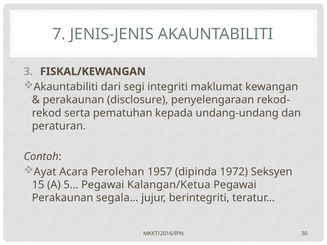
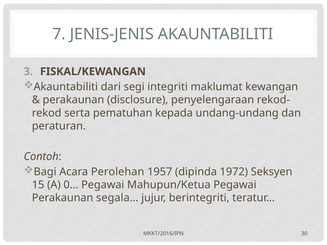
Ayat: Ayat -> Bagi
5…: 5… -> 0…
Kalangan/Ketua: Kalangan/Ketua -> Mahupun/Ketua
